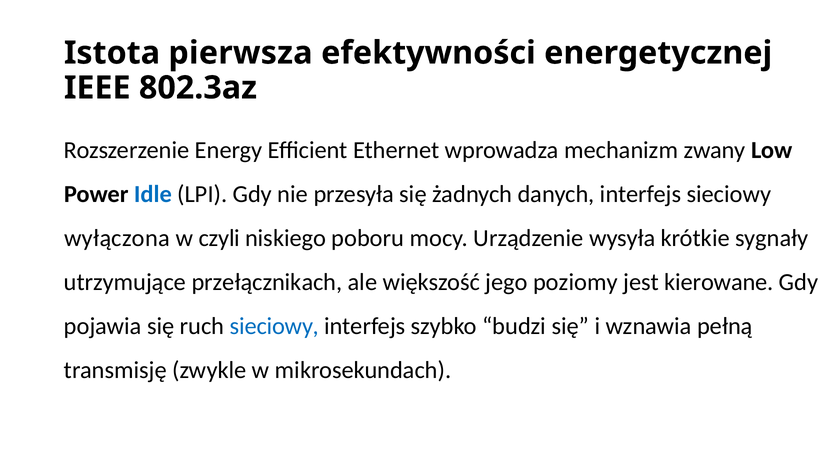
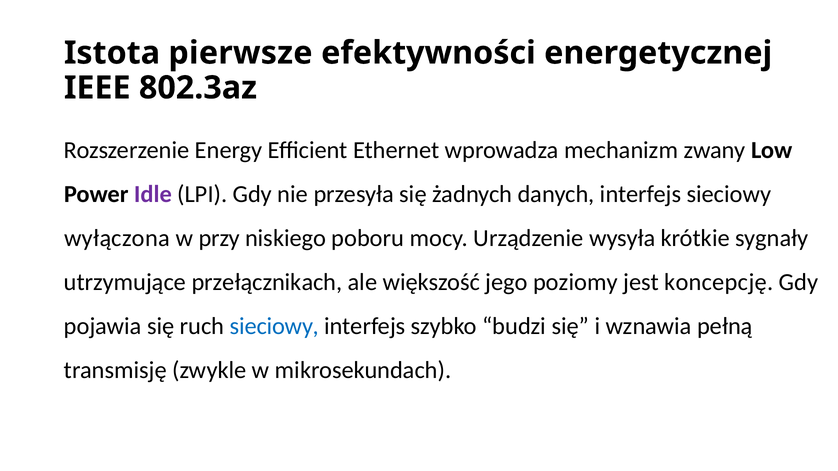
pierwsza: pierwsza -> pierwsze
Idle colour: blue -> purple
czyli: czyli -> przy
kierowane: kierowane -> koncepcję
